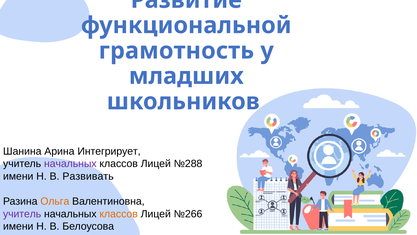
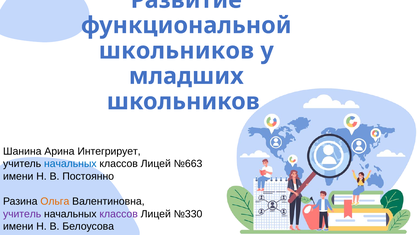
грамотность at (176, 51): грамотность -> школьников
начальных at (70, 164) colour: purple -> blue
№288: №288 -> №663
Развивать: Развивать -> Постоянно
классов at (119, 214) colour: orange -> purple
№266: №266 -> №330
